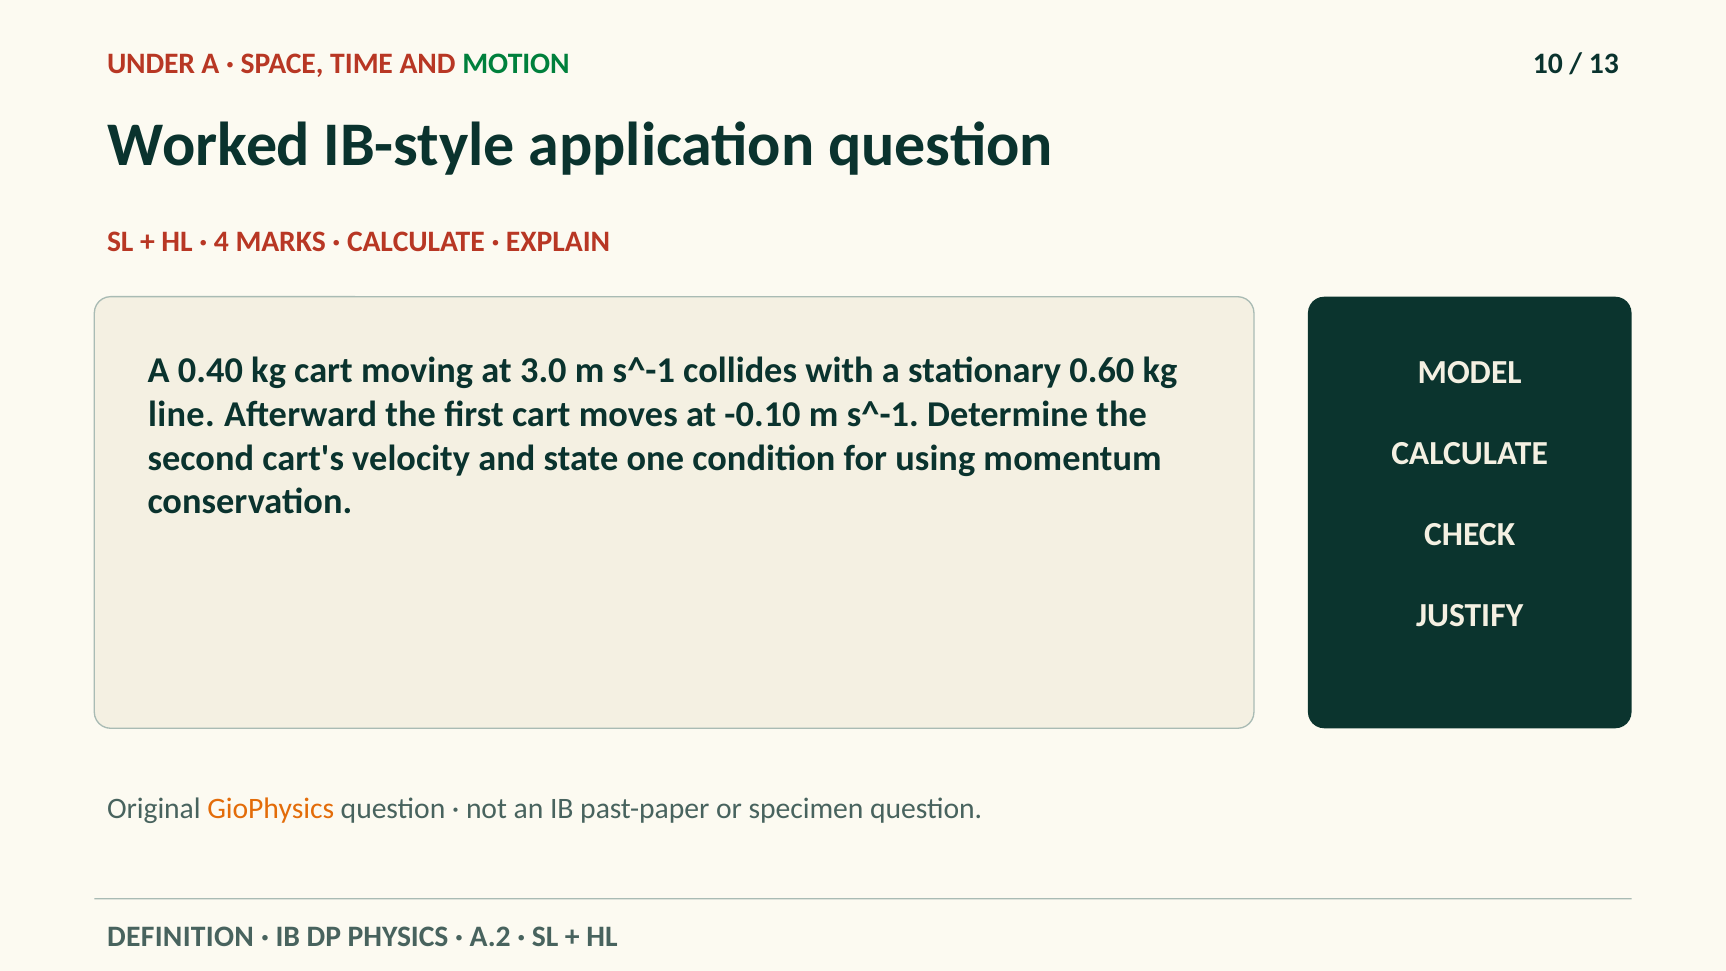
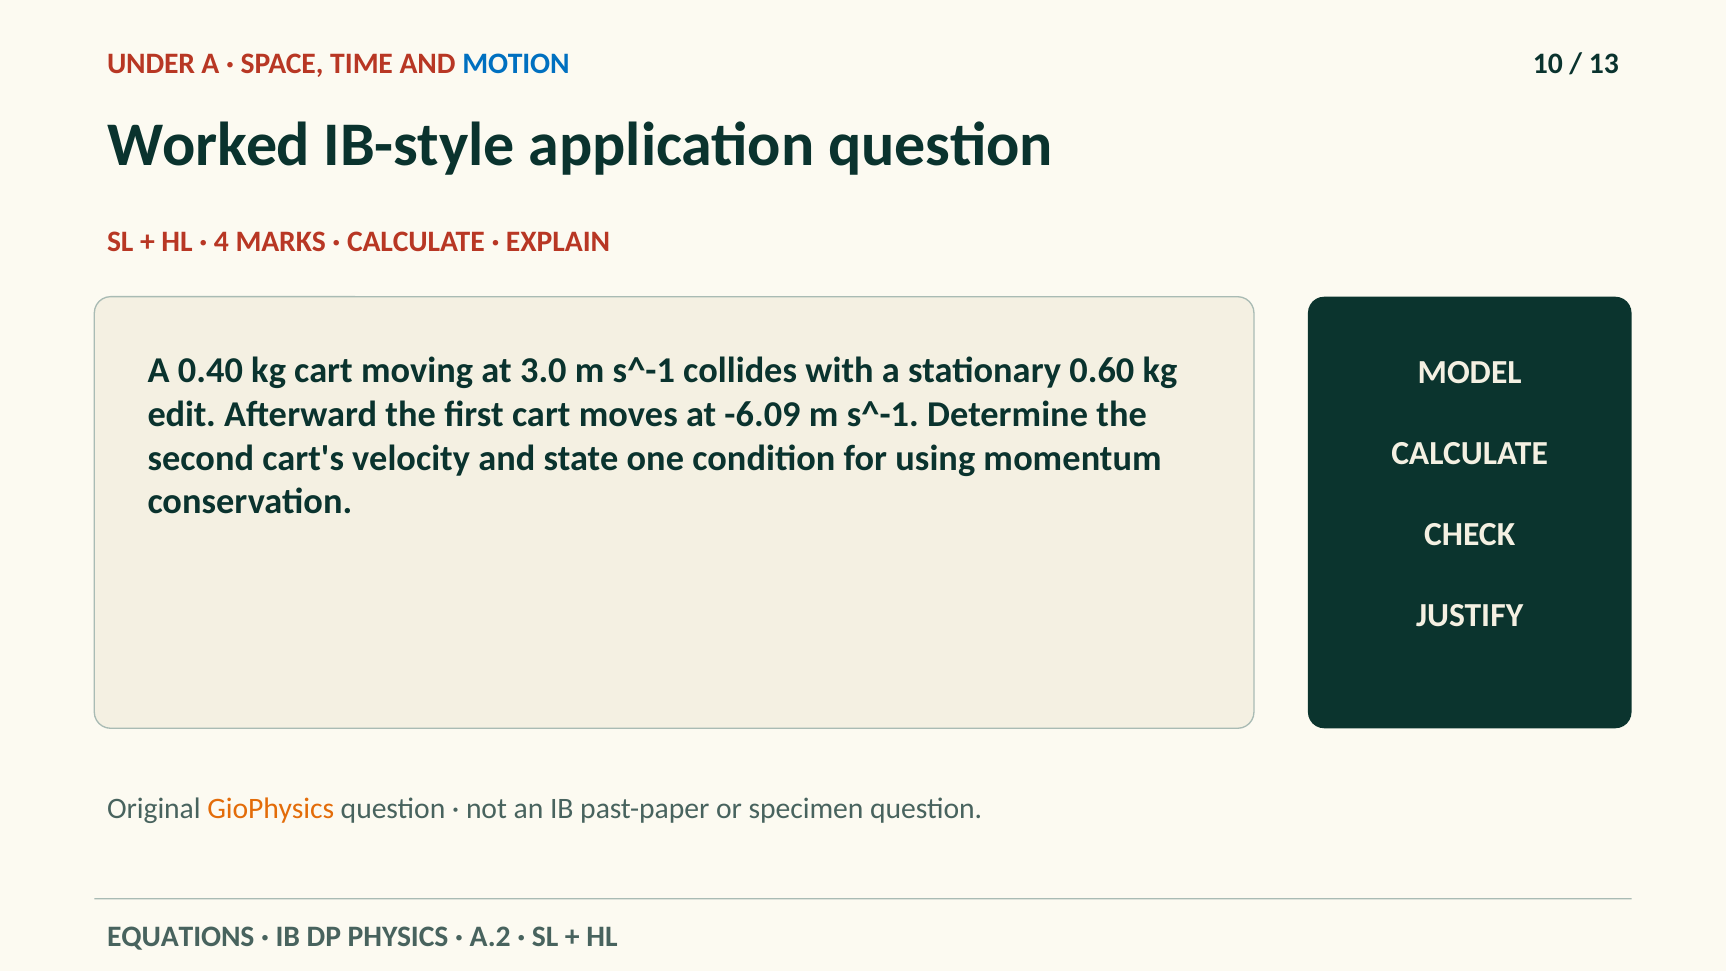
MOTION colour: green -> blue
line: line -> edit
-0.10: -0.10 -> -6.09
DEFINITION: DEFINITION -> EQUATIONS
